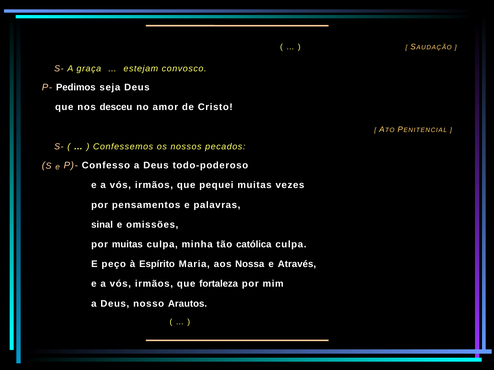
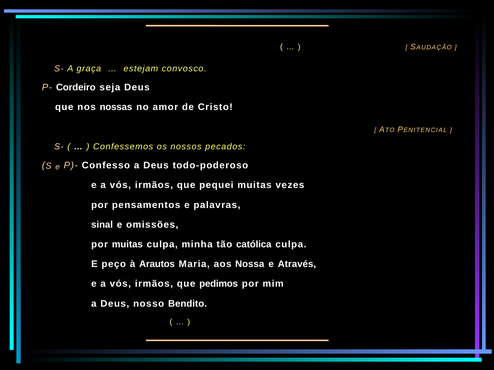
Pedimos: Pedimos -> Cordeiro
desceu: desceu -> nossas
Espírito: Espírito -> Arautos
fortaleza: fortaleza -> pedimos
Arautos: Arautos -> Bendito
